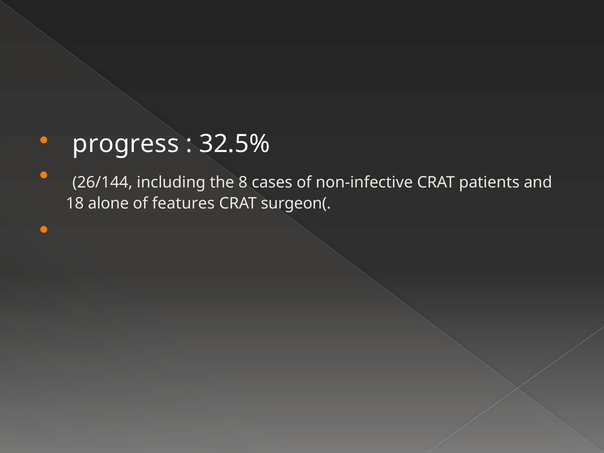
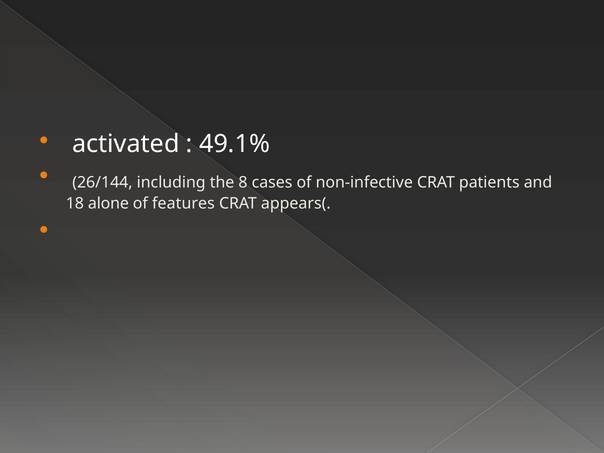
progress: progress -> activated
32.5%: 32.5% -> 49.1%
surgeon: surgeon -> appears
